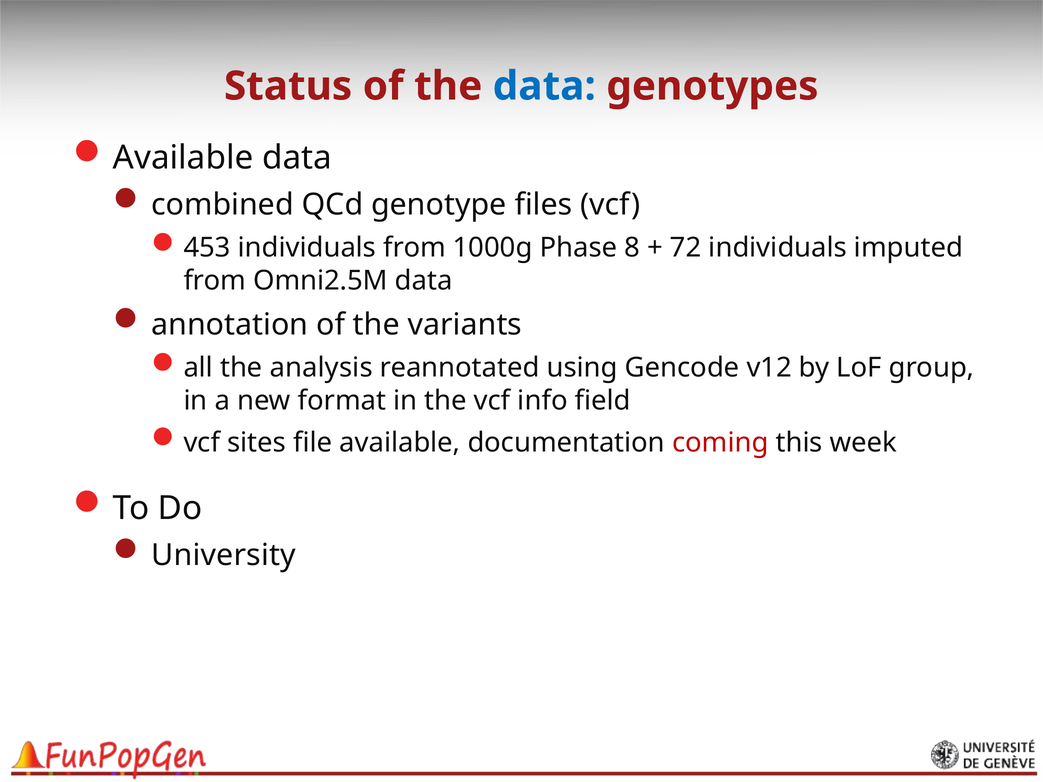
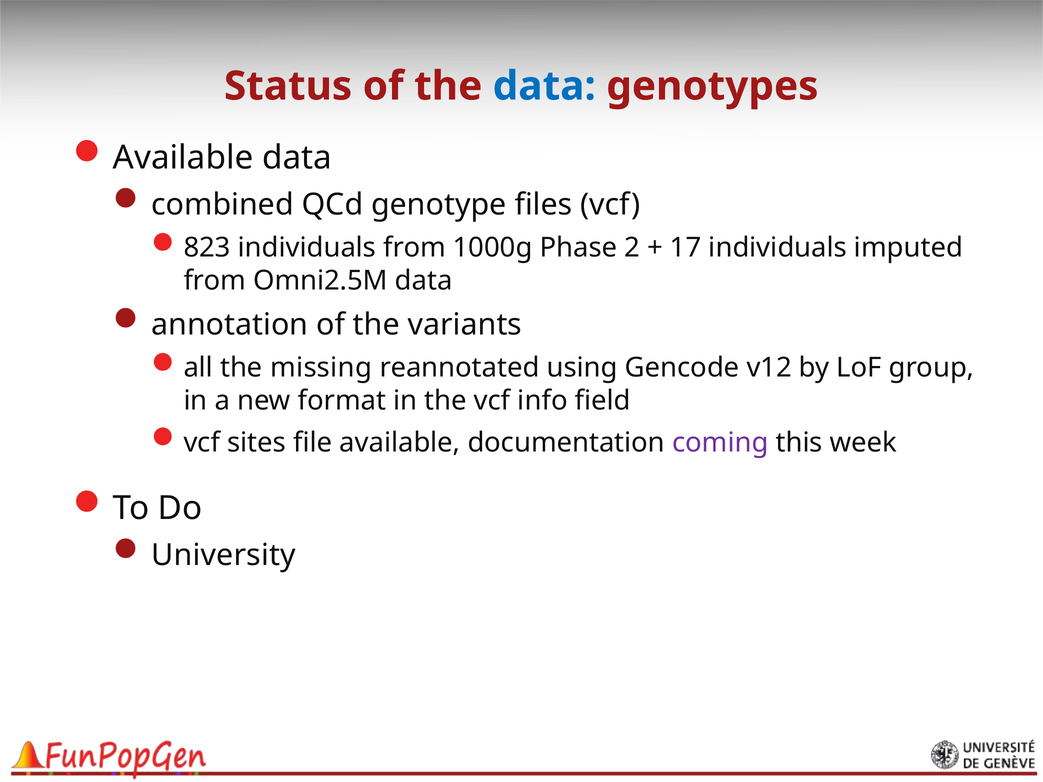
453: 453 -> 823
8: 8 -> 2
72: 72 -> 17
analysis: analysis -> missing
coming colour: red -> purple
